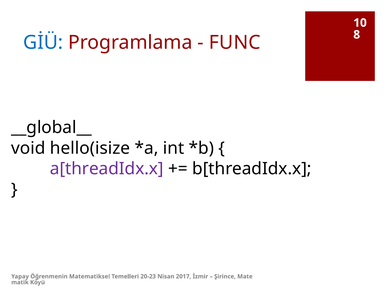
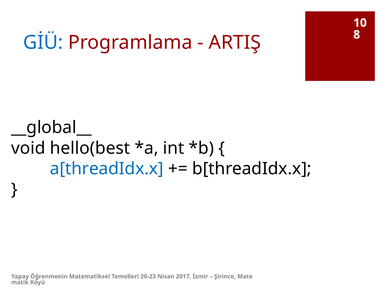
FUNC: FUNC -> ARTIŞ
hello(isize: hello(isize -> hello(best
a[threadIdx.x colour: purple -> blue
